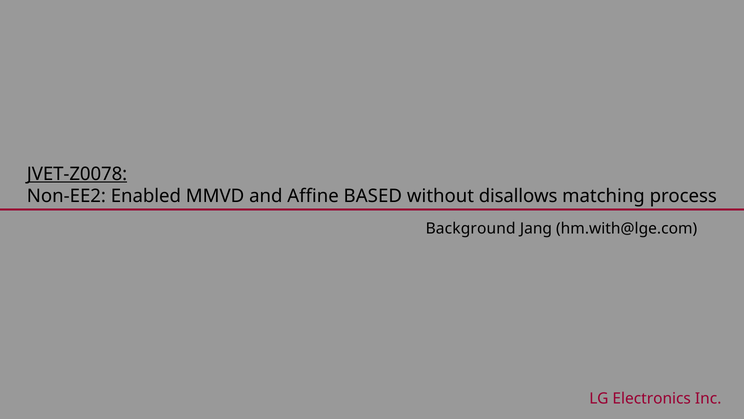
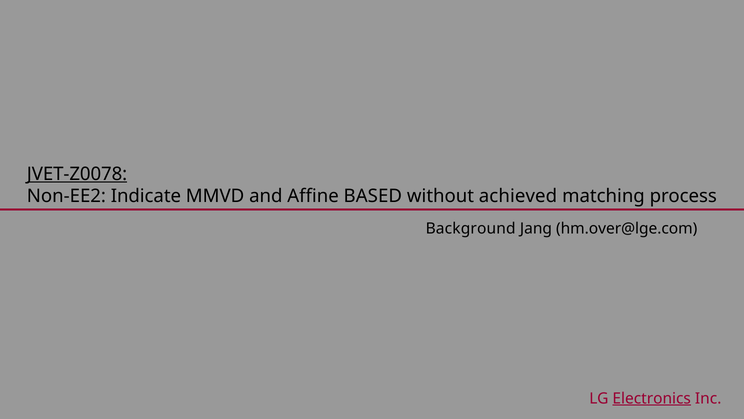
Enabled: Enabled -> Indicate
disallows: disallows -> achieved
hm.with@lge.com: hm.with@lge.com -> hm.over@lge.com
Electronics underline: none -> present
